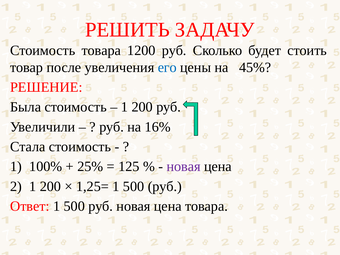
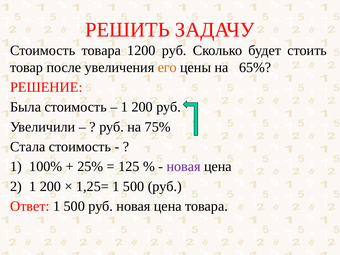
его colour: blue -> orange
45%: 45% -> 65%
16%: 16% -> 75%
